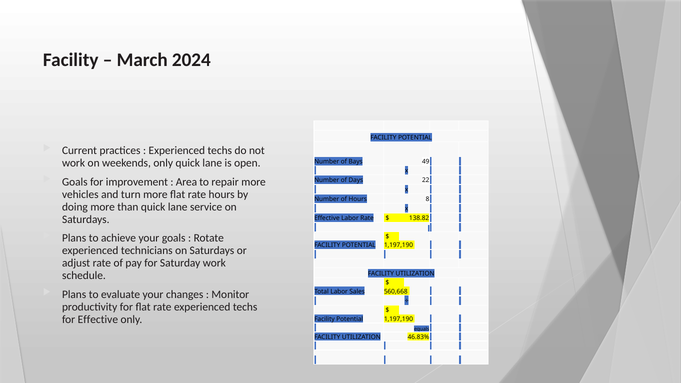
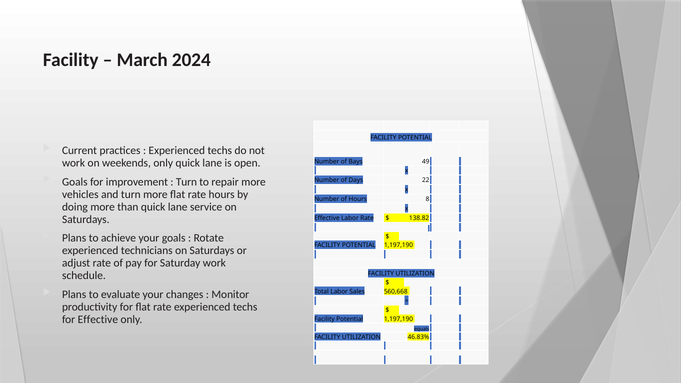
Area at (186, 182): Area -> Turn
